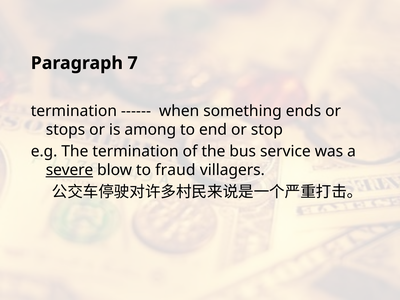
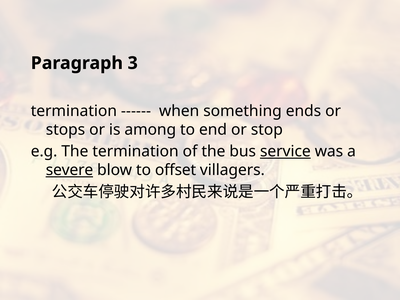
7: 7 -> 3
service underline: none -> present
fraud: fraud -> offset
